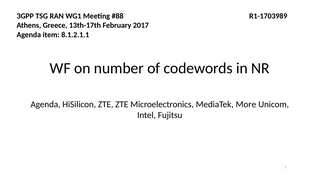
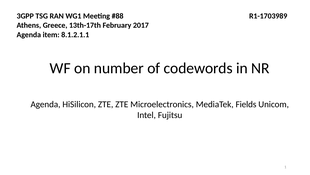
More: More -> Fields
